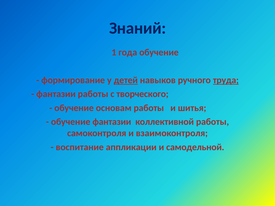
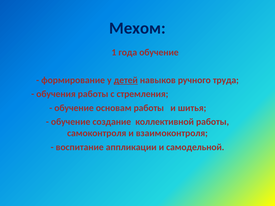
Знаний: Знаний -> Мехом
труда underline: present -> none
фантазии at (56, 94): фантазии -> обучения
творческого: творческого -> стремления
обучение фантазии: фантазии -> создание
